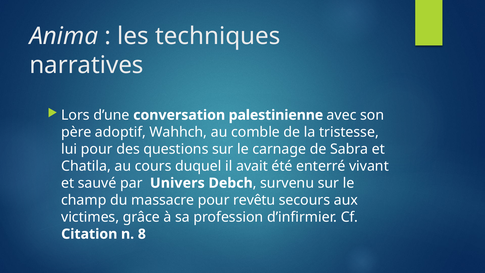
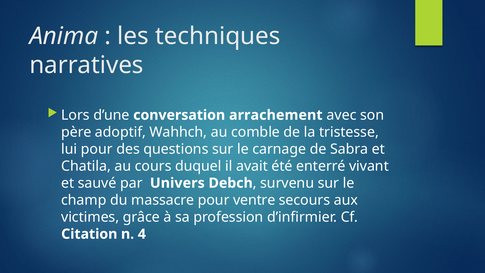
palestinienne: palestinienne -> arrachement
revêtu: revêtu -> ventre
8: 8 -> 4
